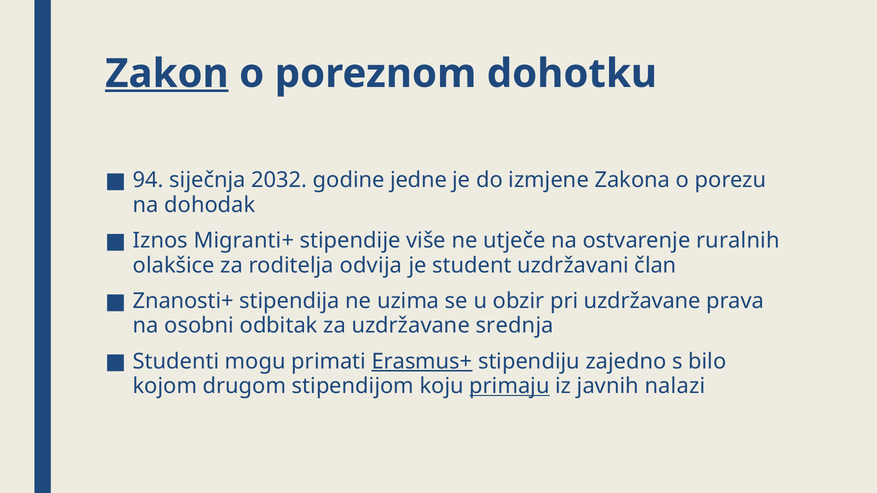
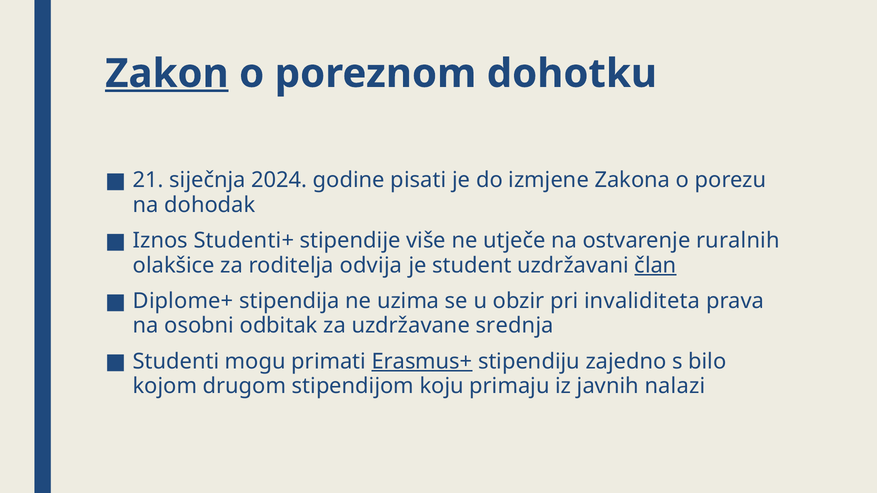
94: 94 -> 21
2032: 2032 -> 2024
jedne: jedne -> pisati
Migranti+: Migranti+ -> Studenti+
član underline: none -> present
Znanosti+: Znanosti+ -> Diplome+
pri uzdržavane: uzdržavane -> invaliditeta
primaju underline: present -> none
